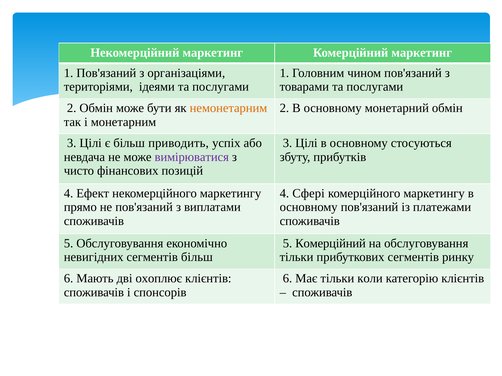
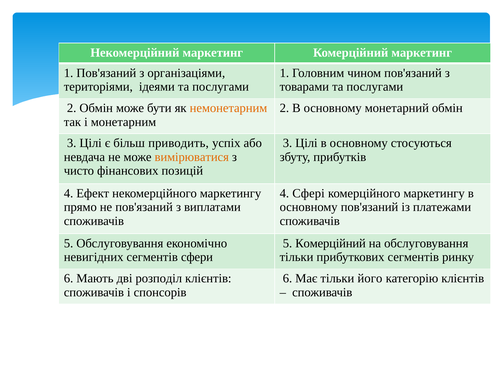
вимірюватися colour: purple -> orange
сегментів більш: більш -> сфери
охоплює: охоплює -> розподіл
коли: коли -> його
